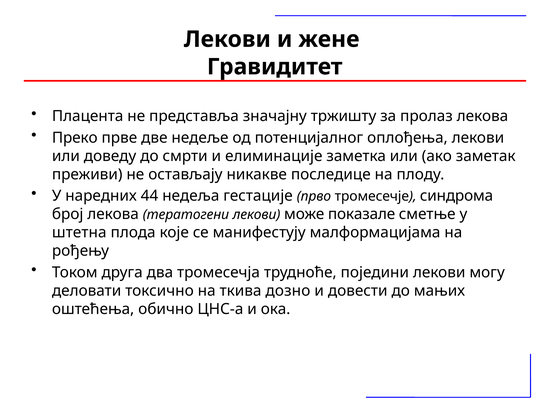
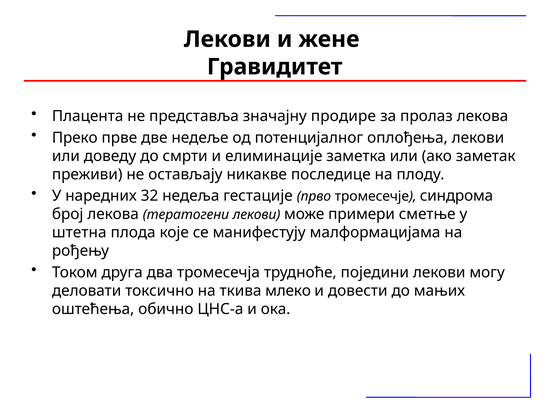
тржишту: тржишту -> продире
44: 44 -> 32
показале: показале -> примери
дозно: дозно -> млеко
